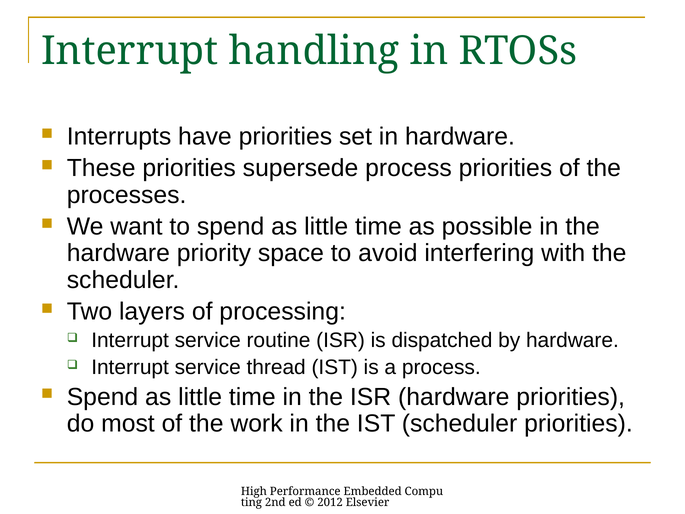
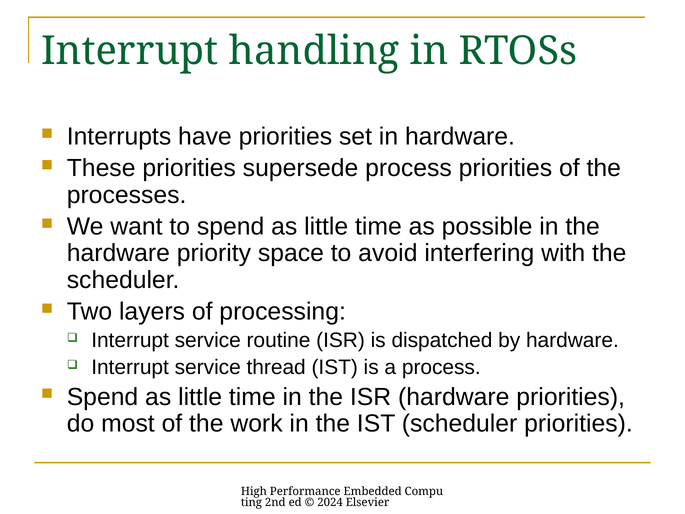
2012: 2012 -> 2024
